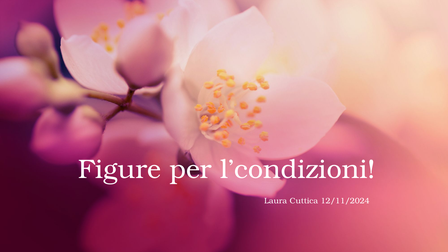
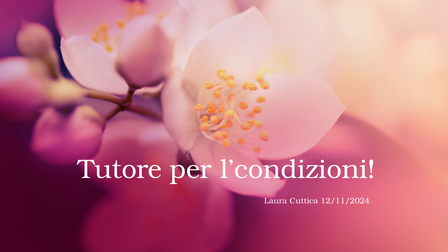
Figure: Figure -> Tutore
